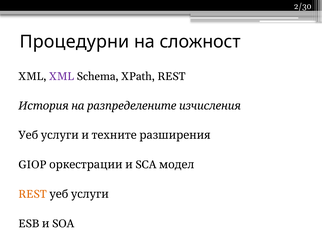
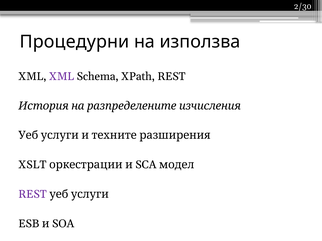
сложност: сложност -> използва
GIOP: GIOP -> XSLT
REST at (33, 195) colour: orange -> purple
